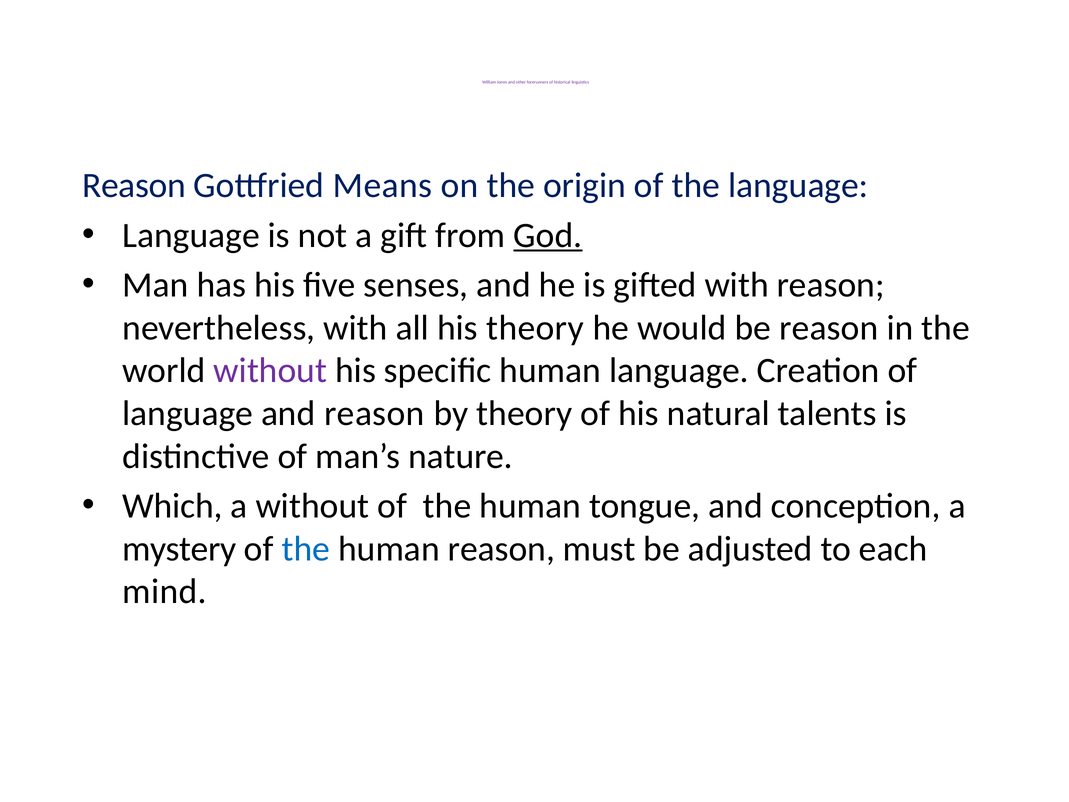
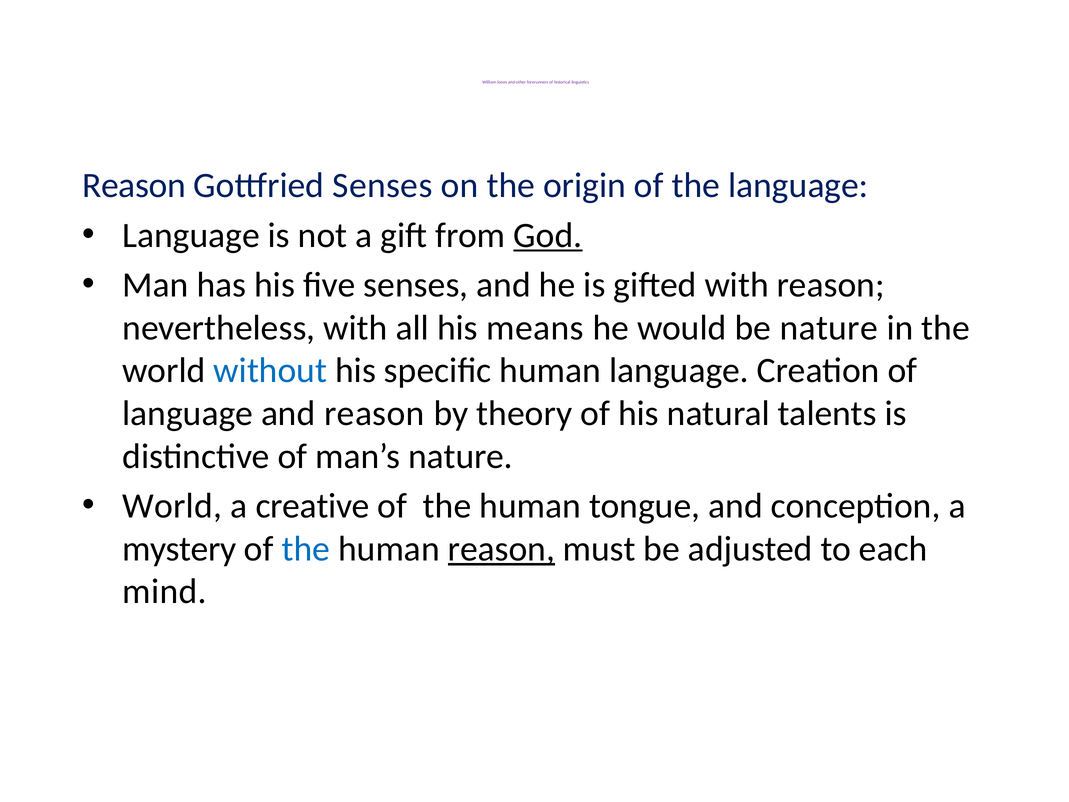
Gottfried Means: Means -> Senses
his theory: theory -> means
be reason: reason -> nature
without at (270, 371) colour: purple -> blue
Which at (172, 506): Which -> World
a without: without -> creative
reason at (501, 549) underline: none -> present
